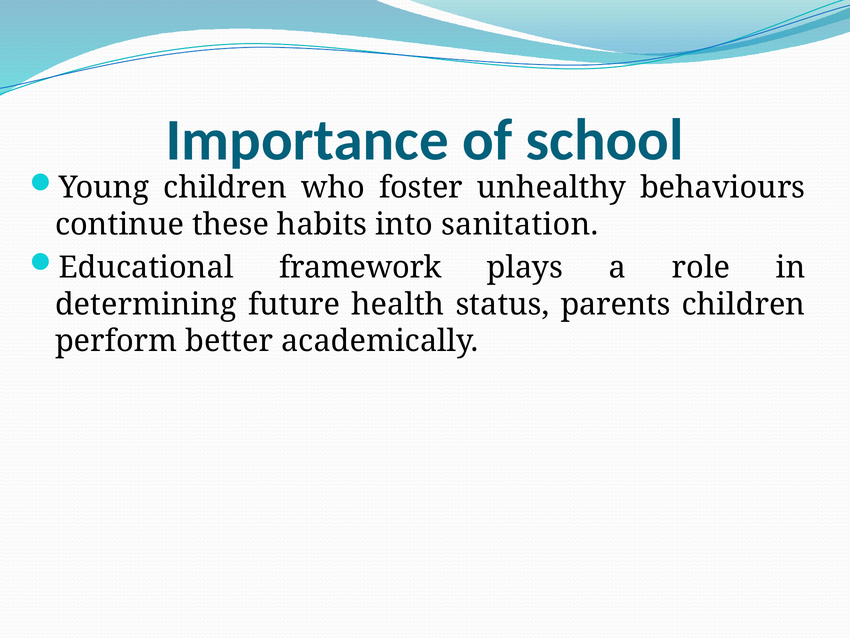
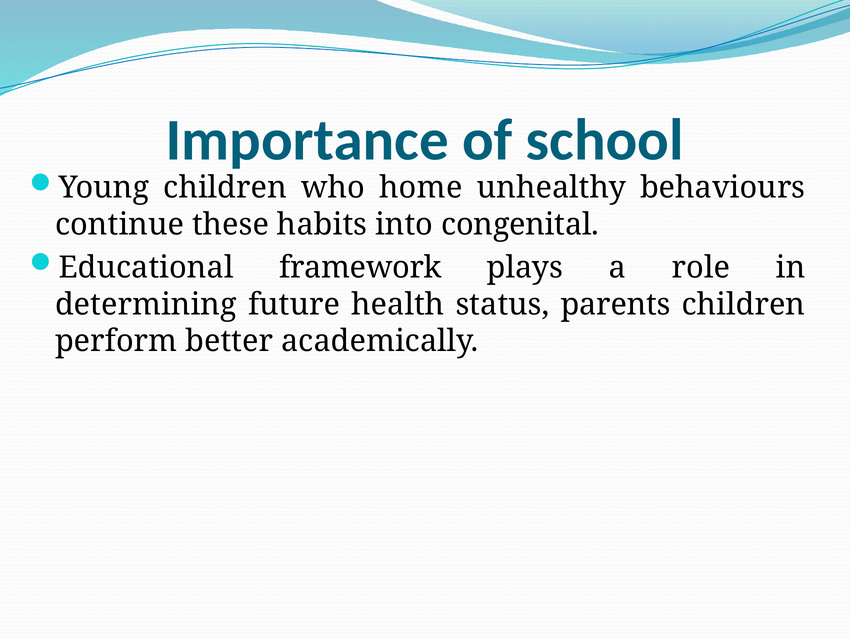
foster: foster -> home
sanitation: sanitation -> congenital
